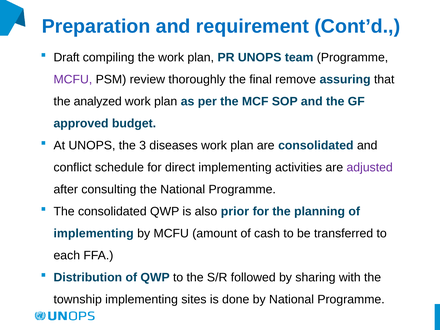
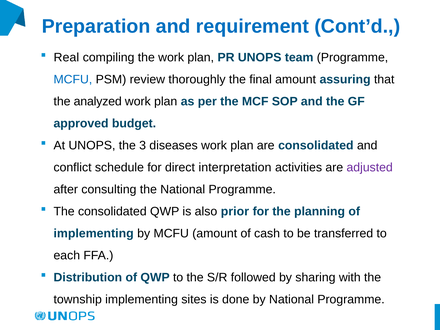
Draft: Draft -> Real
MCFU at (73, 79) colour: purple -> blue
final remove: remove -> amount
direct implementing: implementing -> interpretation
